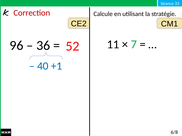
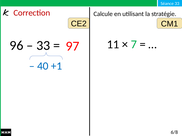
36 at (43, 46): 36 -> 33
52: 52 -> 97
